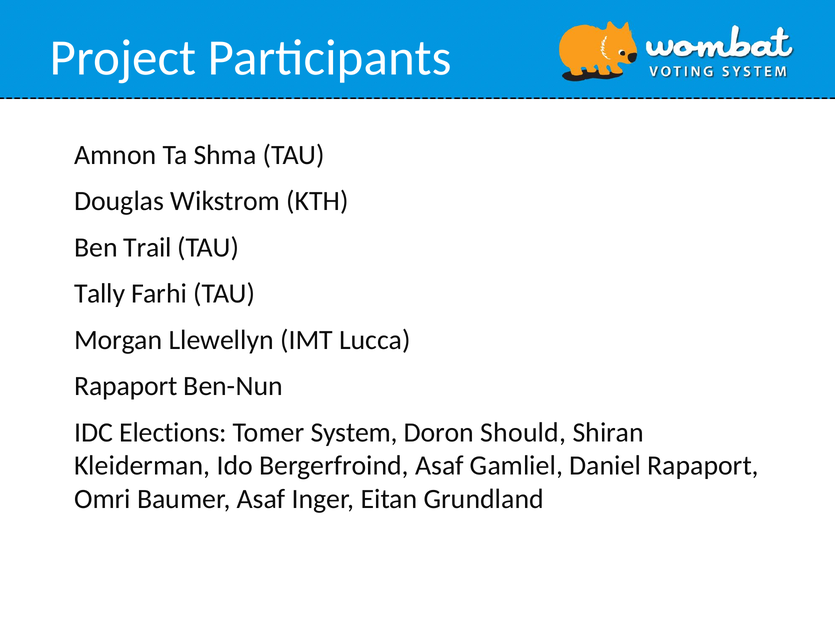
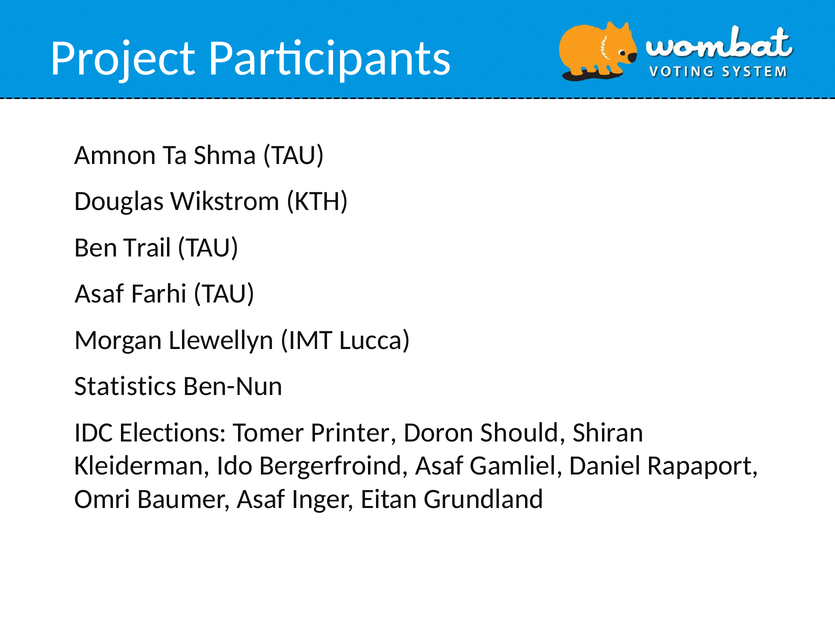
Tally at (100, 293): Tally -> Asaf
Rapaport at (126, 386): Rapaport -> Statistics
System: System -> Printer
